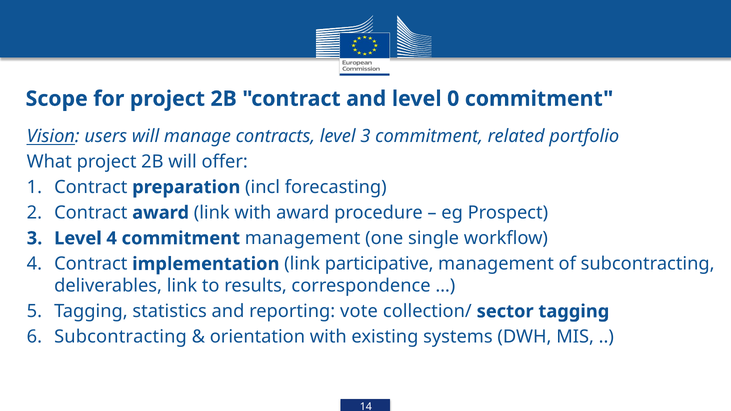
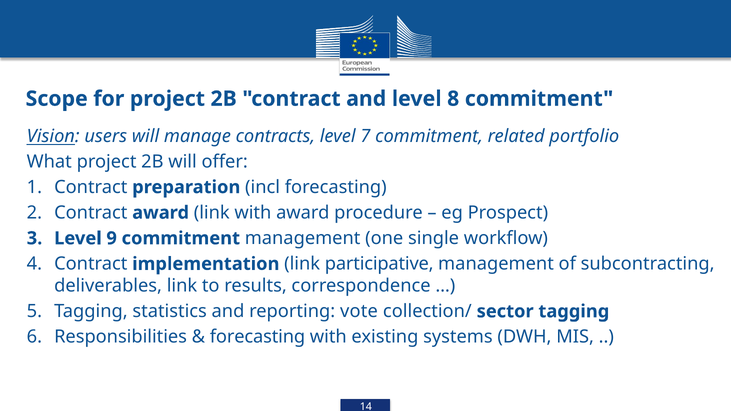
0: 0 -> 8
level 3: 3 -> 7
Level 4: 4 -> 9
Subcontracting at (120, 337): Subcontracting -> Responsibilities
orientation at (257, 337): orientation -> forecasting
